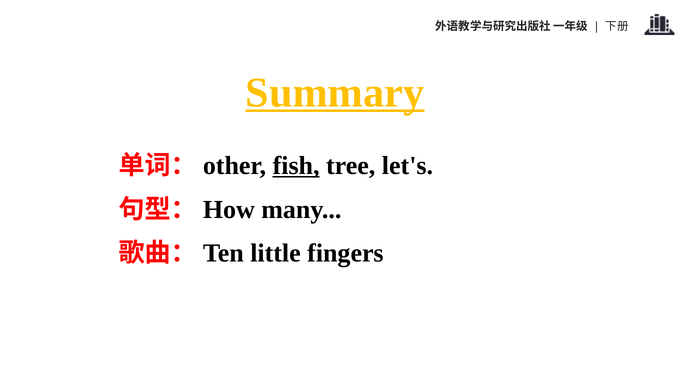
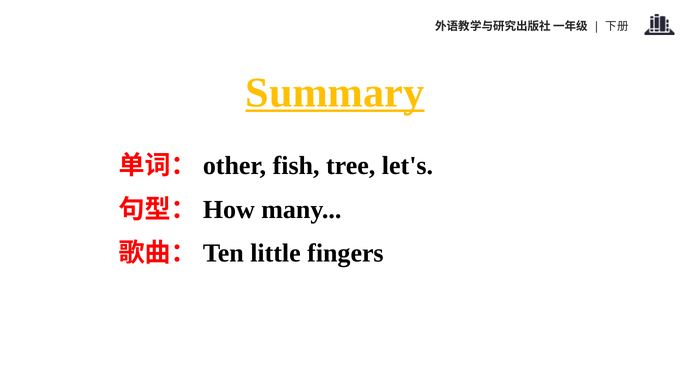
fish underline: present -> none
